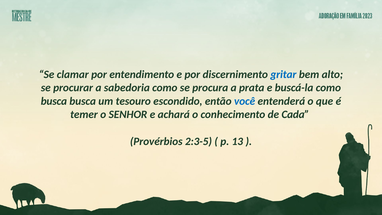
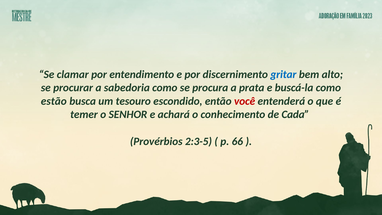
busca at (54, 101): busca -> estão
você colour: blue -> red
13: 13 -> 66
